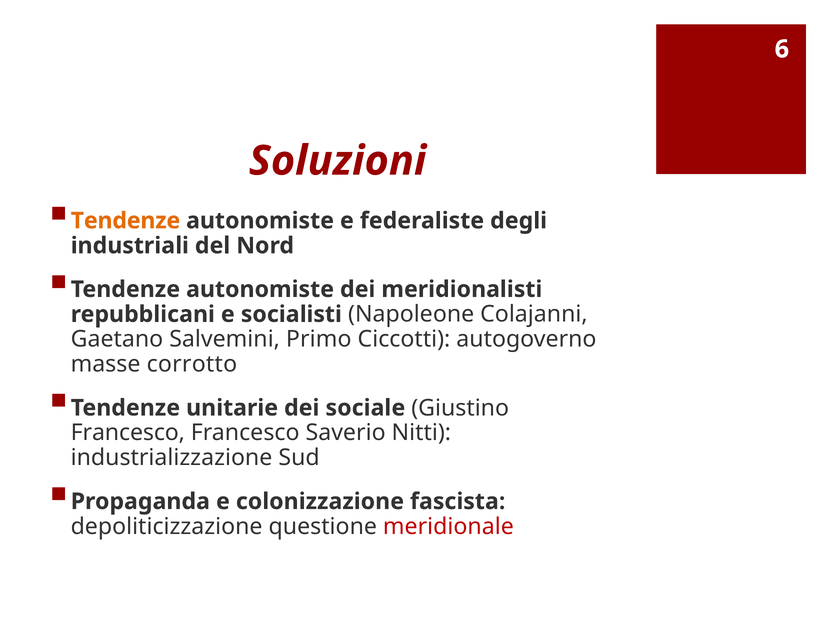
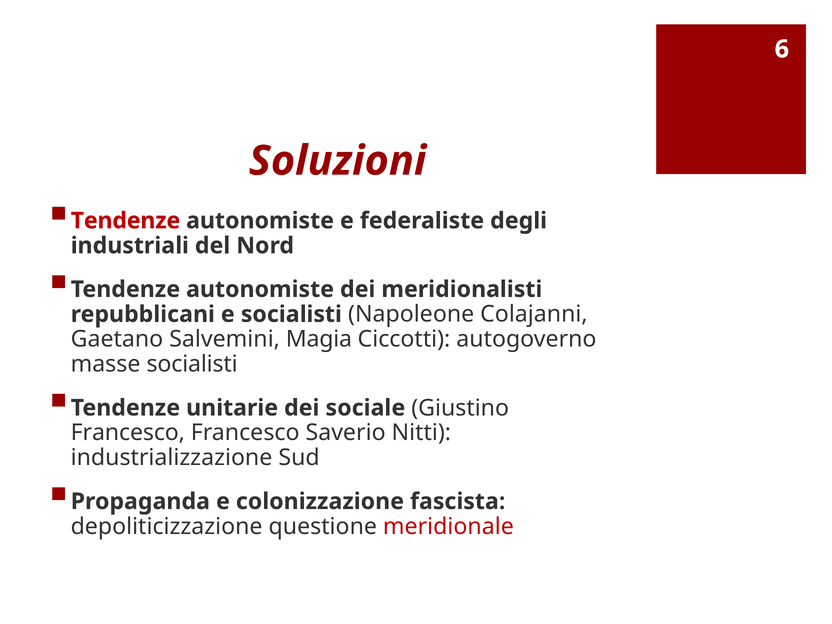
Tendenze at (125, 221) colour: orange -> red
Primo: Primo -> Magia
masse corrotto: corrotto -> socialisti
